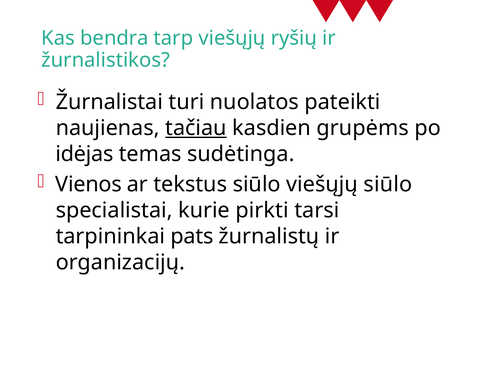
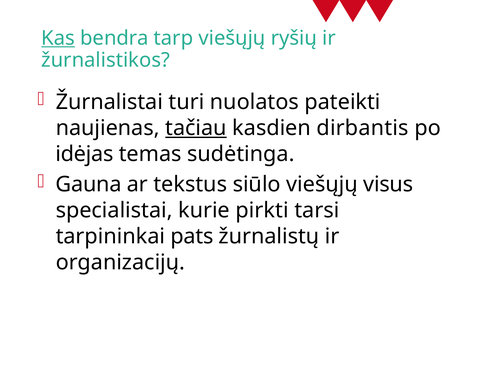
Kas underline: none -> present
grupėms: grupėms -> dirbantis
Vienos: Vienos -> Gauna
viešųjų siūlo: siūlo -> visus
